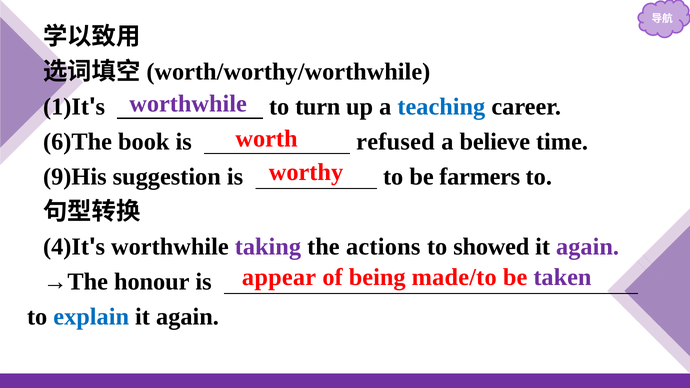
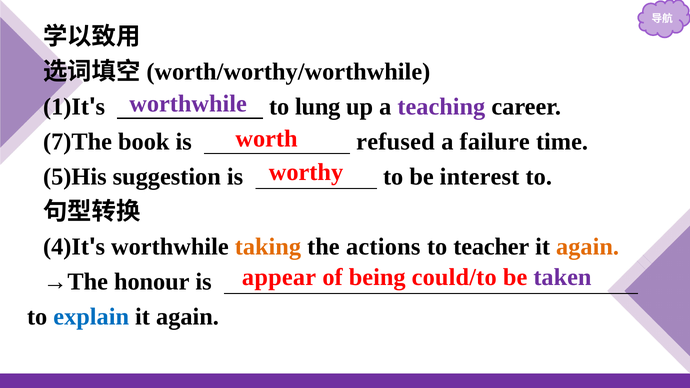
turn: turn -> lung
teaching colour: blue -> purple
6)The: 6)The -> 7)The
believe: believe -> failure
9)His: 9)His -> 5)His
farmers: farmers -> interest
taking colour: purple -> orange
showed: showed -> teacher
again at (588, 247) colour: purple -> orange
made/to: made/to -> could/to
